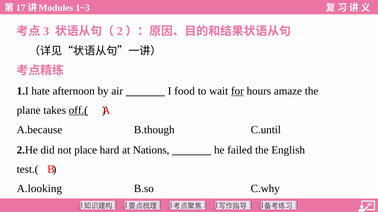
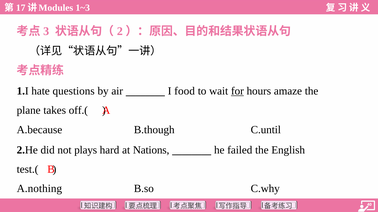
afternoon: afternoon -> questions
off.( underline: present -> none
place: place -> plays
A.looking: A.looking -> A.nothing
